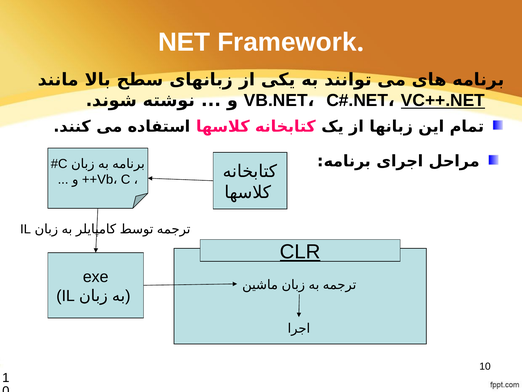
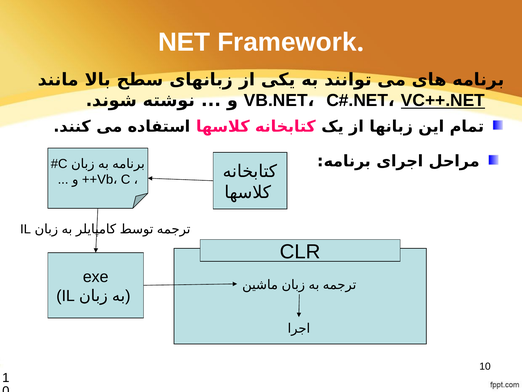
CLR underline: present -> none
